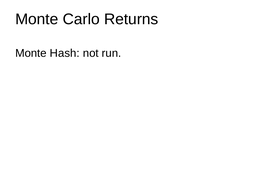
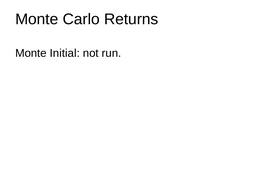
Hash: Hash -> Initial
